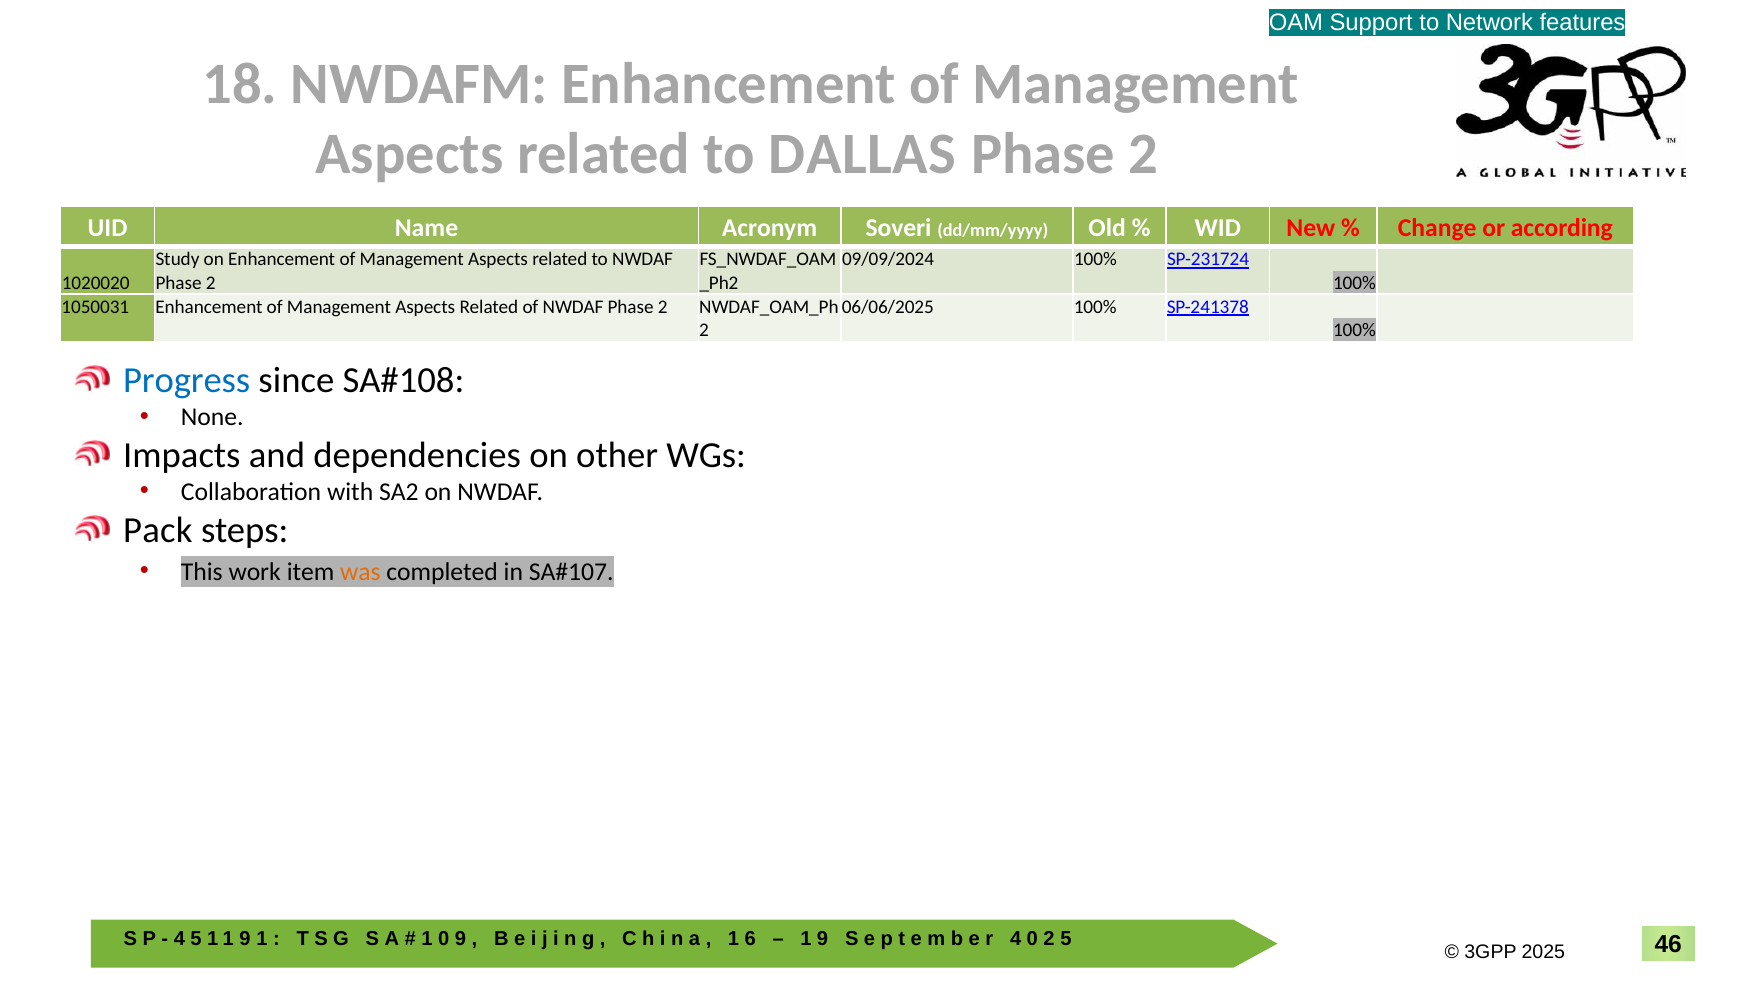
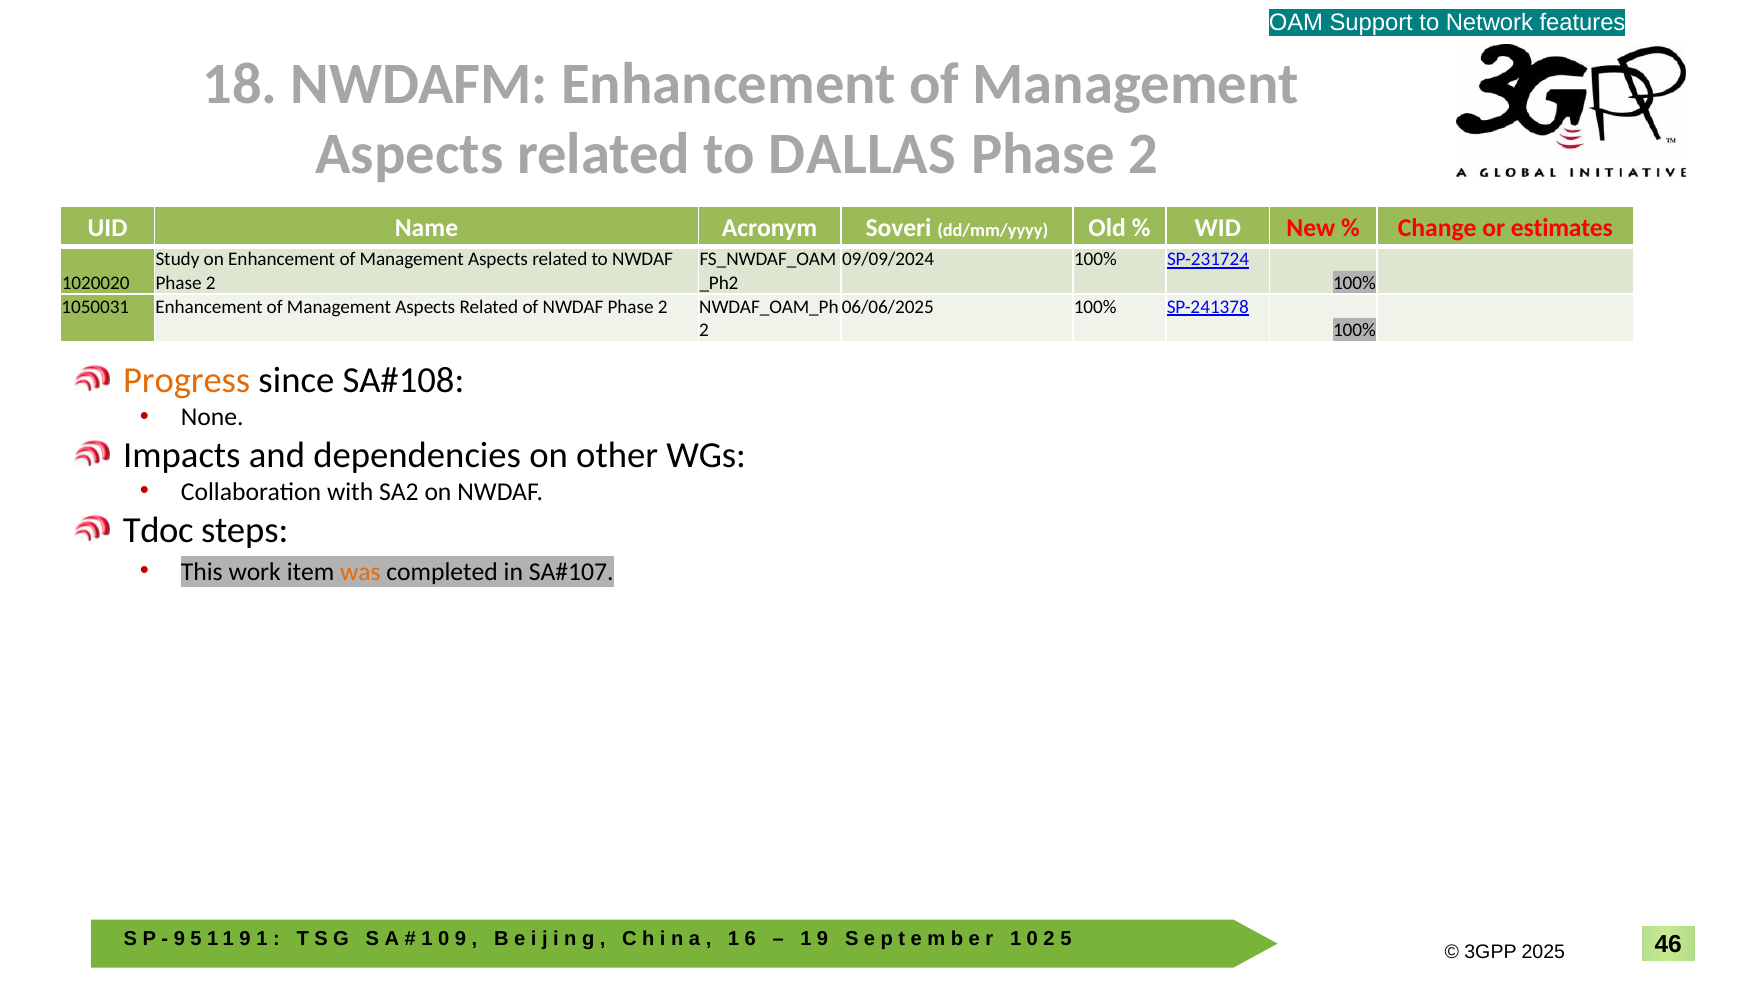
according: according -> estimates
Progress colour: blue -> orange
Pack: Pack -> Tdoc
4 at (179, 940): 4 -> 9
4 at (1016, 940): 4 -> 1
